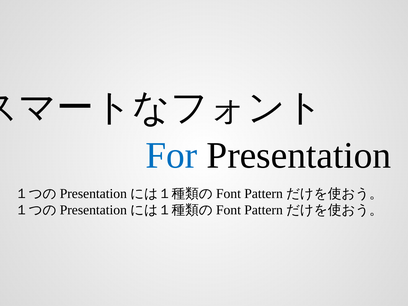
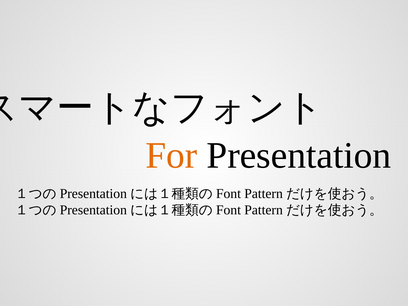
For colour: blue -> orange
